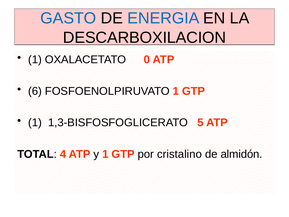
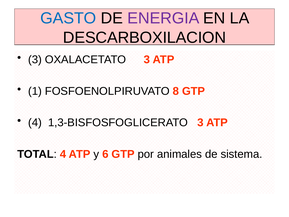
ENERGIA colour: blue -> purple
1 at (35, 60): 1 -> 3
OXALACETATO 0: 0 -> 3
6: 6 -> 1
FOSFOENOLPIRUVATO 1: 1 -> 8
1 at (35, 123): 1 -> 4
1,3-BISFOSFOGLICERATO 5: 5 -> 3
y 1: 1 -> 6
cristalino: cristalino -> animales
almidón: almidón -> sistema
